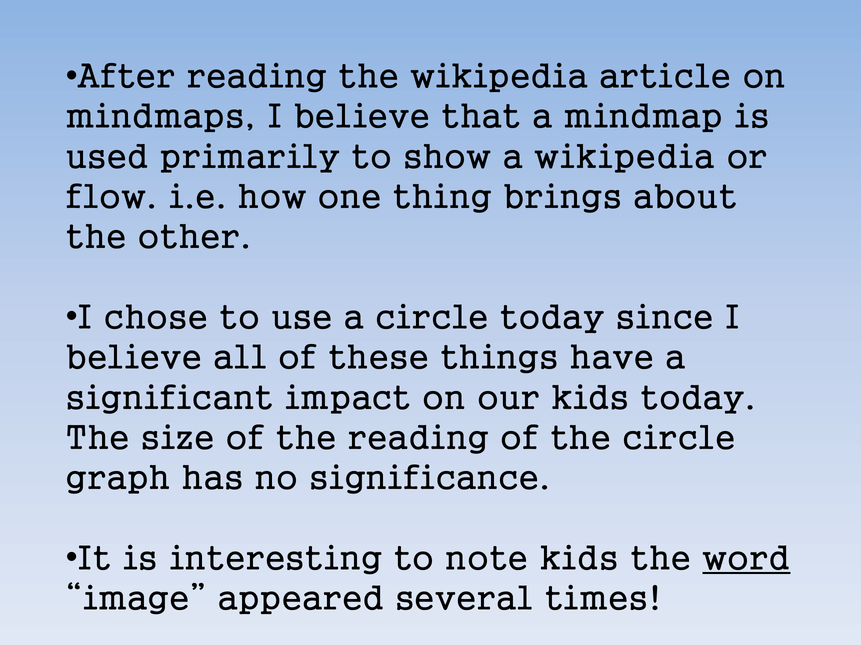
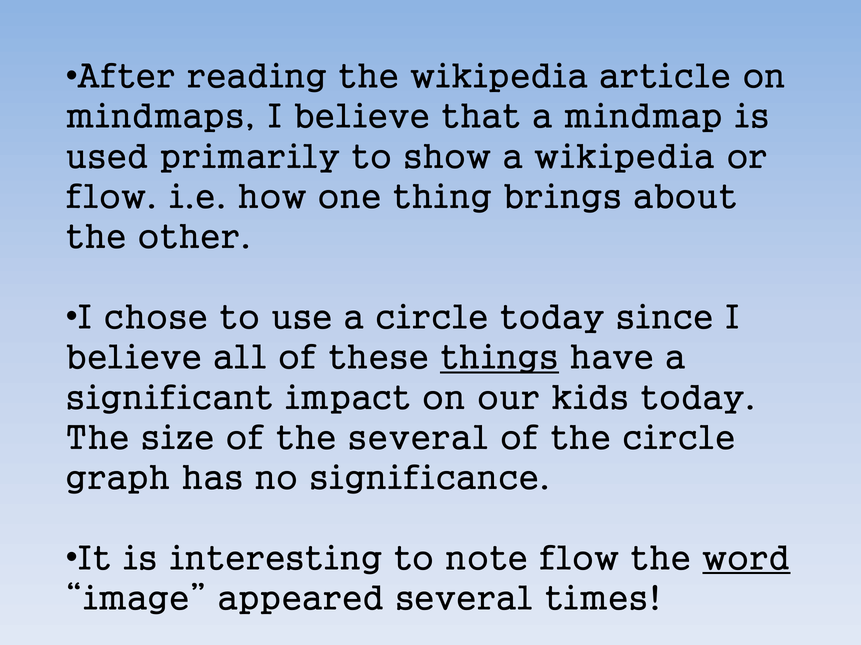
things underline: none -> present
the reading: reading -> several
note kids: kids -> flow
